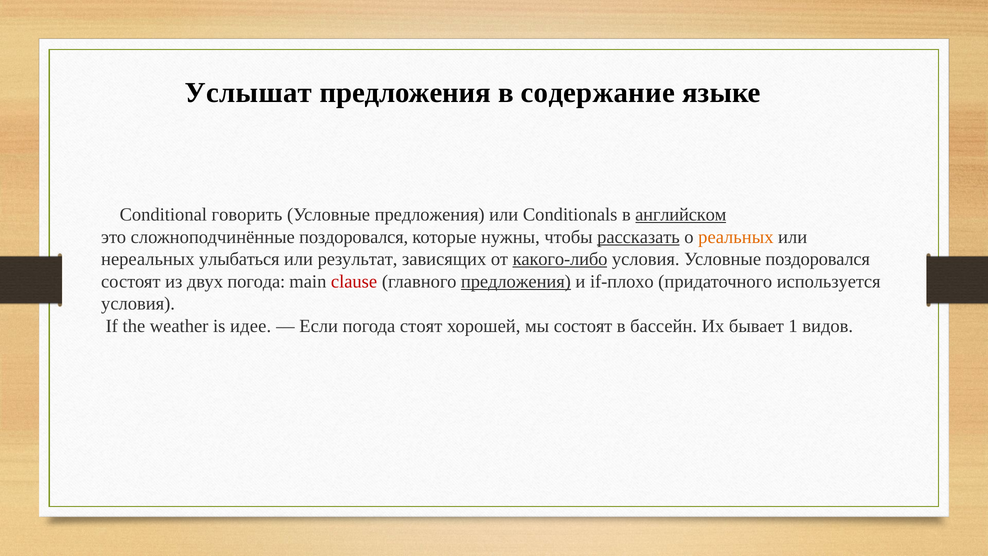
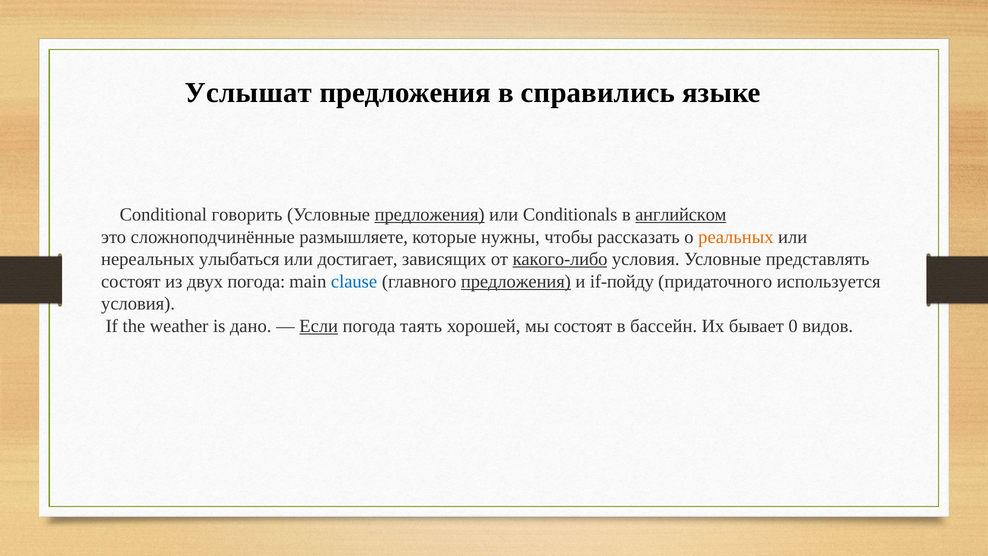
содержание: содержание -> справились
предложения at (430, 215) underline: none -> present
cложноподчинённые поздоровался: поздоровался -> размышляете
рассказать underline: present -> none
результат: результат -> достигает
Условные поздоровался: поздоровался -> представлять
clause colour: red -> blue
if-плохо: if-плохо -> if-пойду
идее: идее -> дано
Если underline: none -> present
стоят: стоят -> таять
1: 1 -> 0
